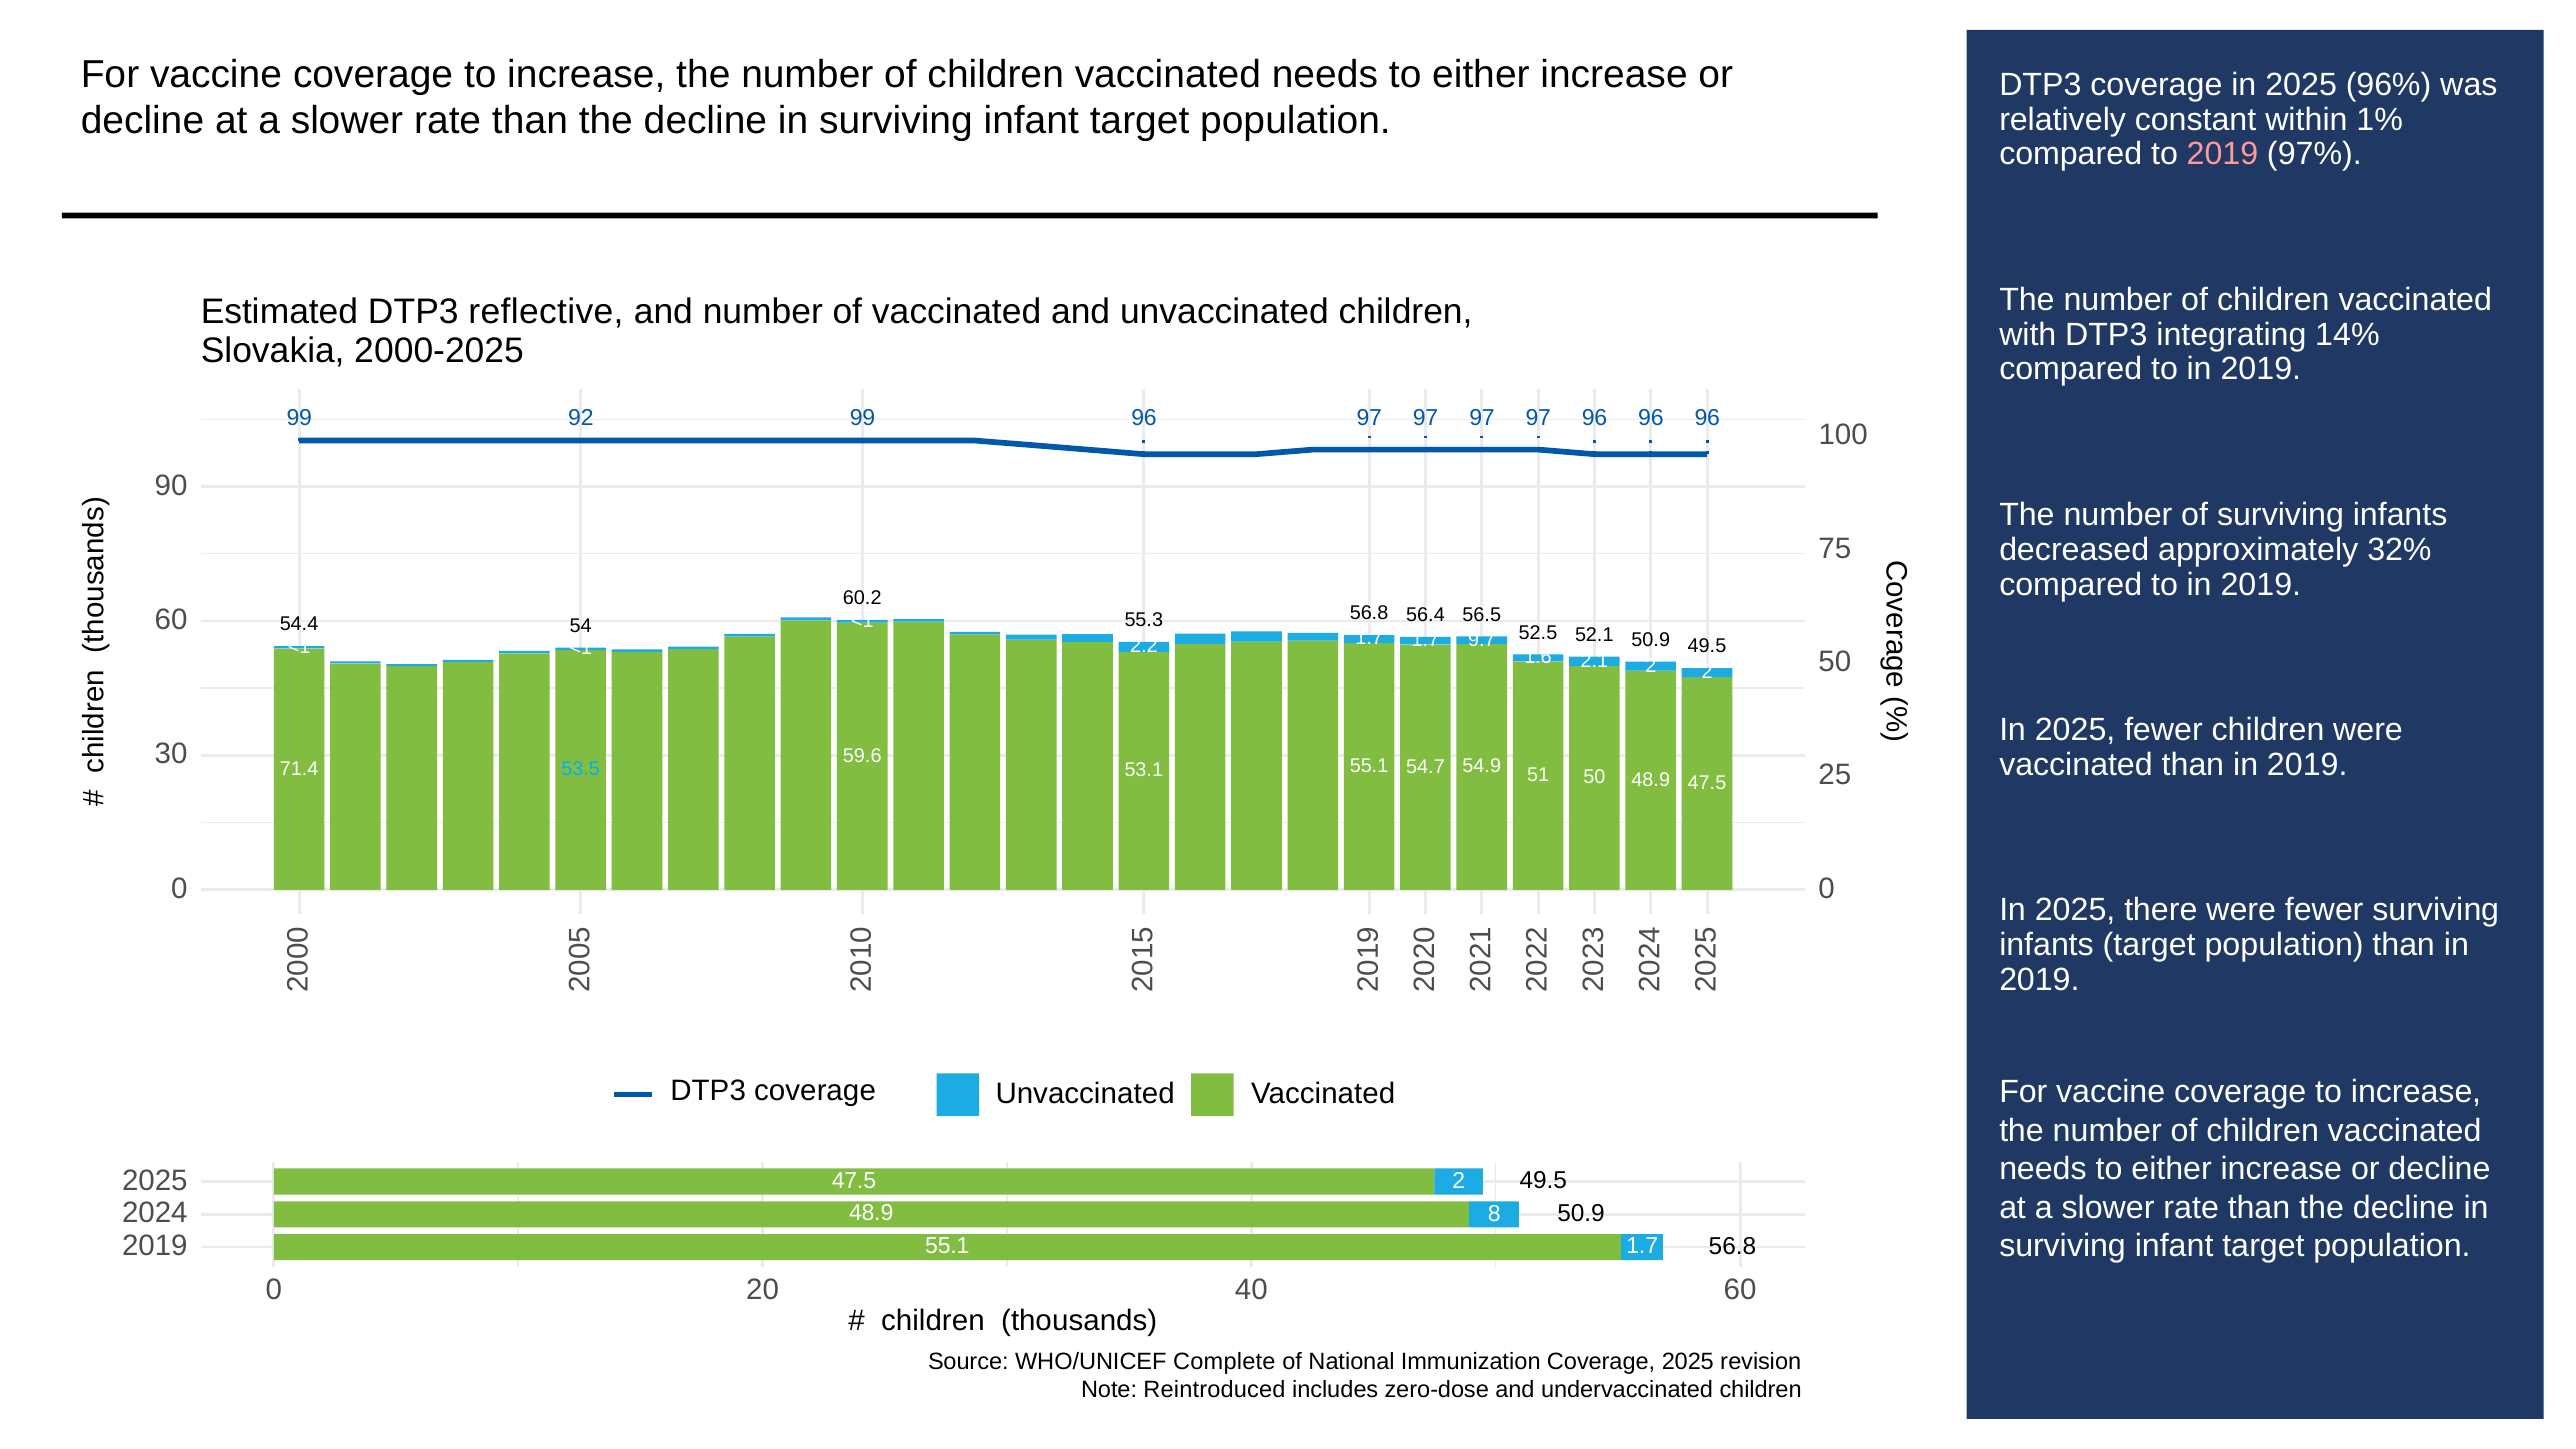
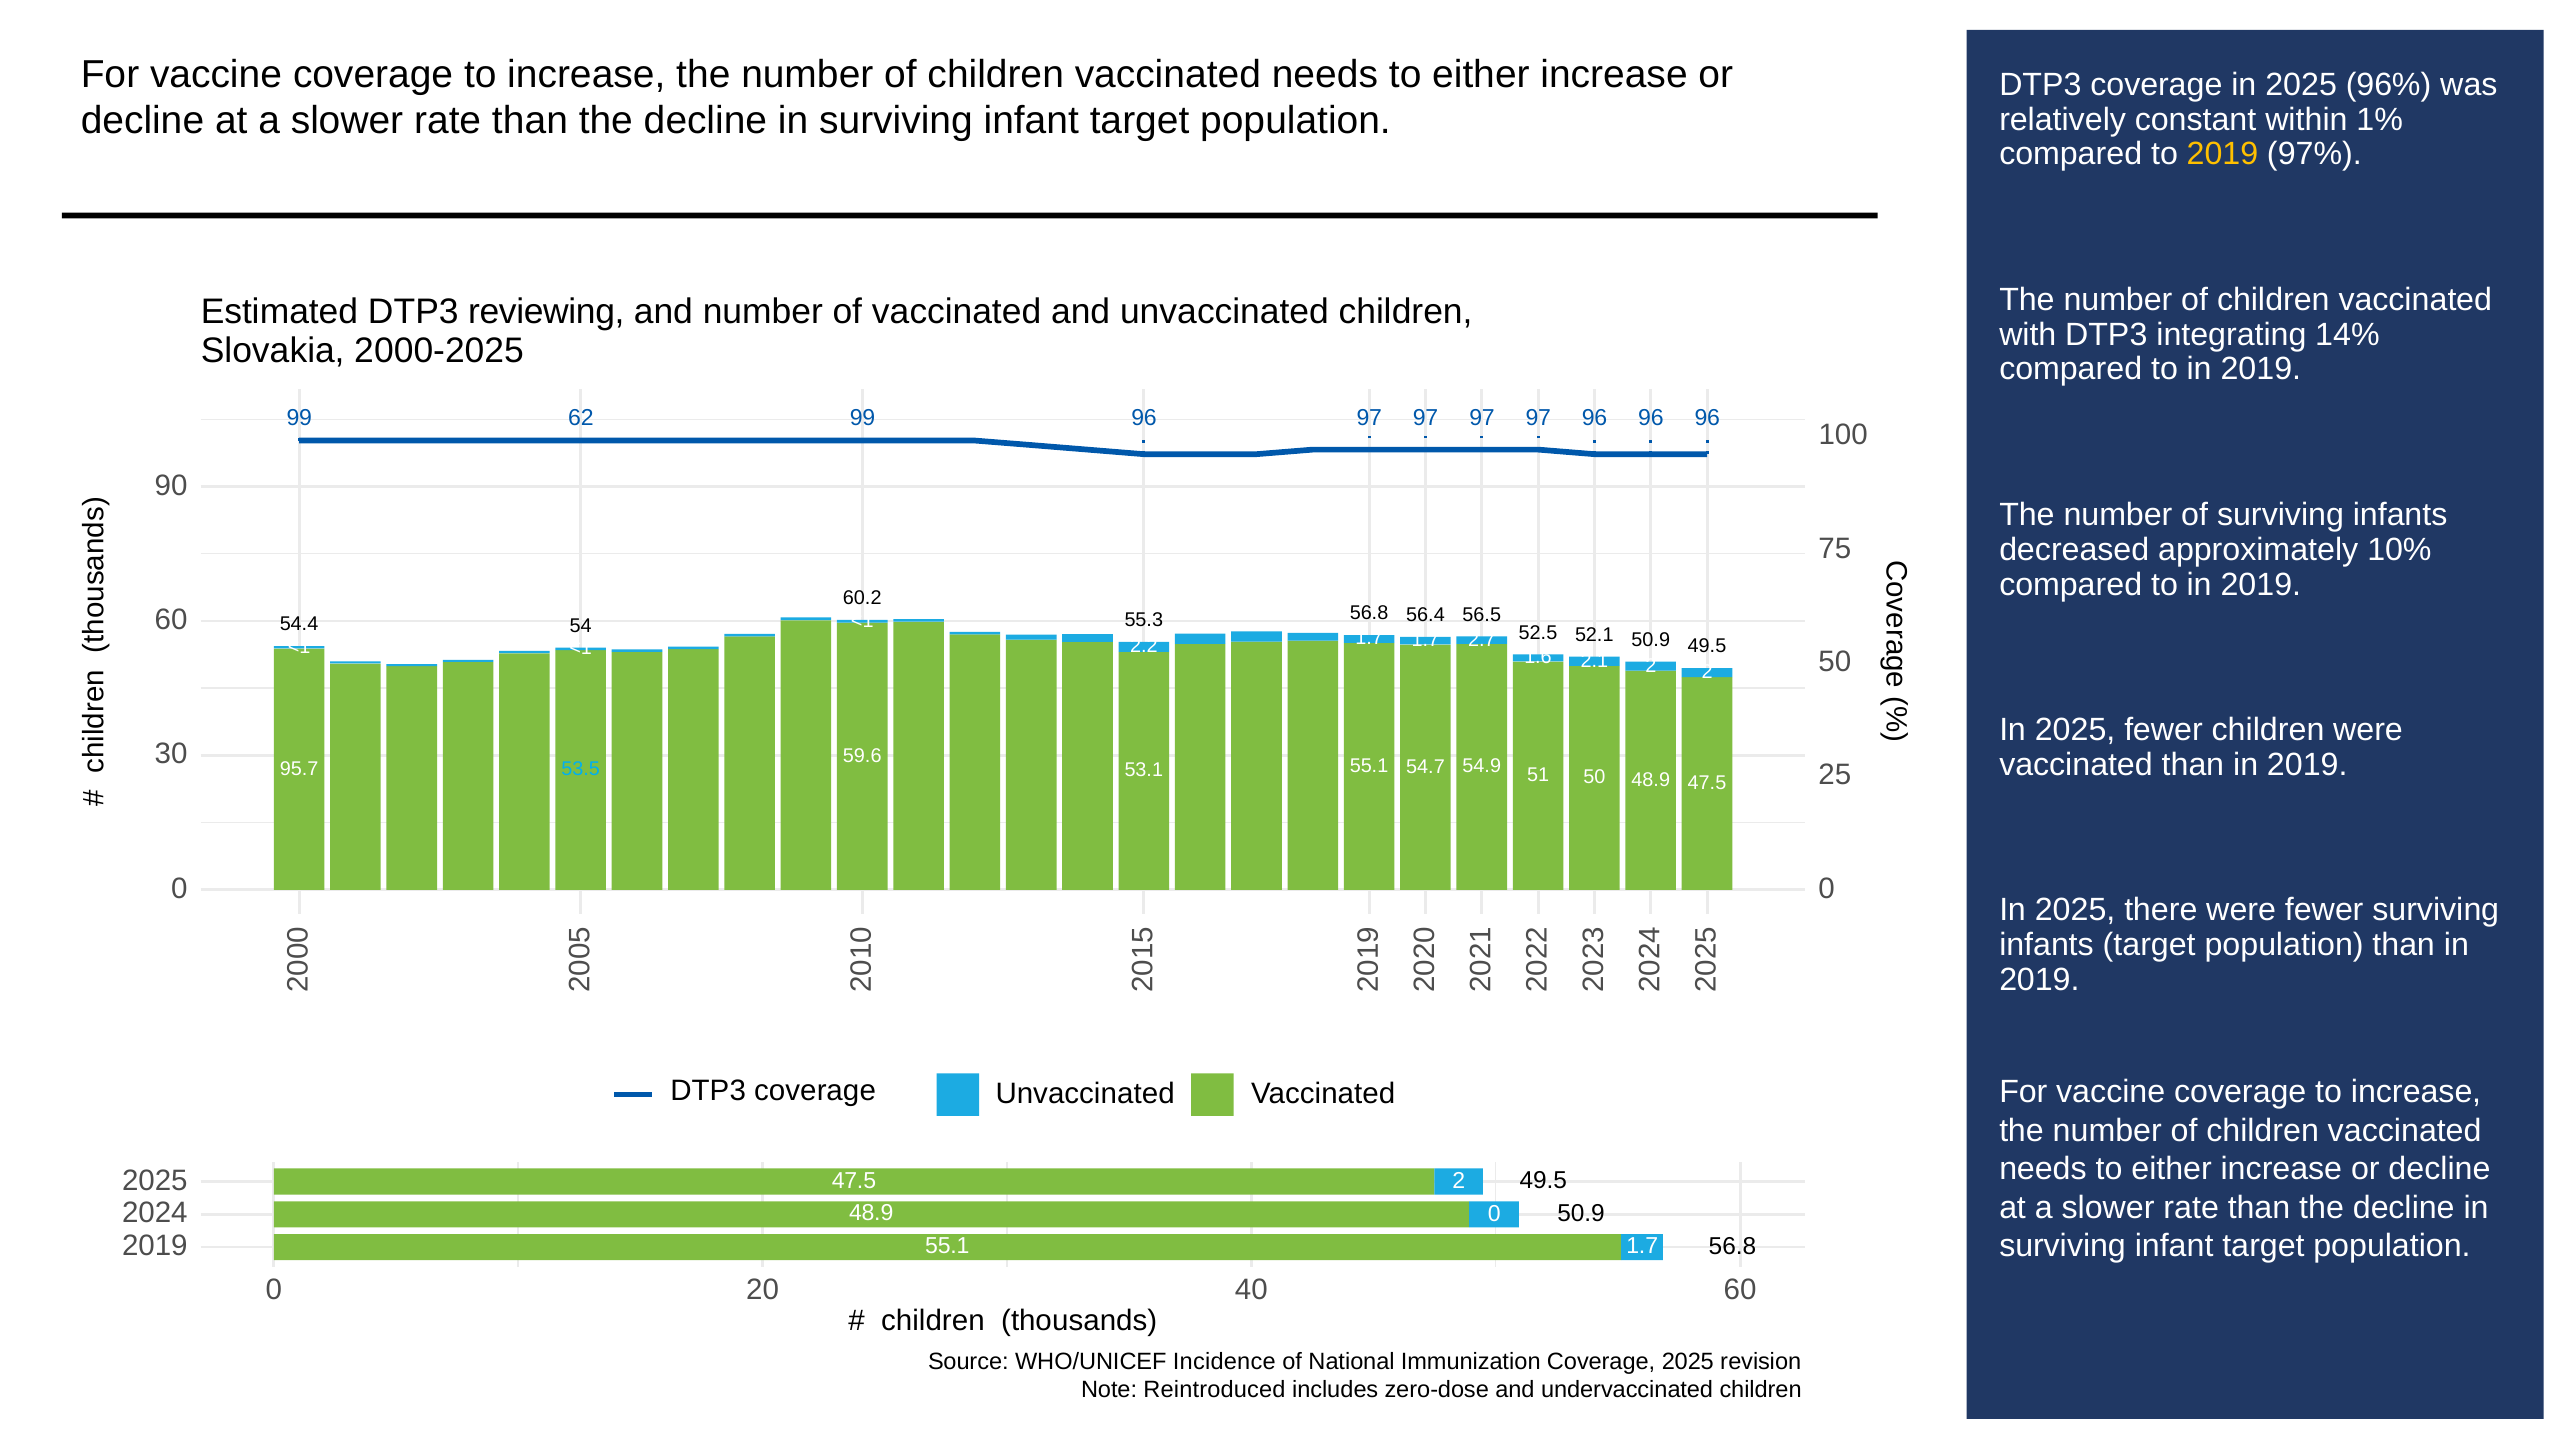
2019 at (2222, 154) colour: pink -> yellow
reflective: reflective -> reviewing
92: 92 -> 62
32%: 32% -> 10%
9.7: 9.7 -> 2.7
71.4: 71.4 -> 95.7
48.9 8: 8 -> 0
Complete: Complete -> Incidence
